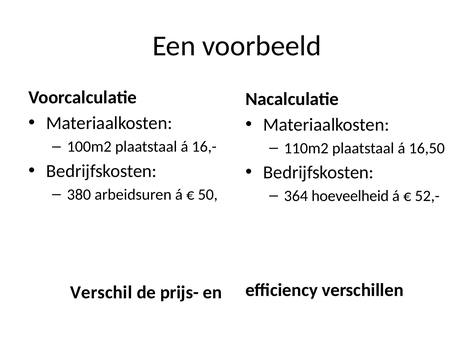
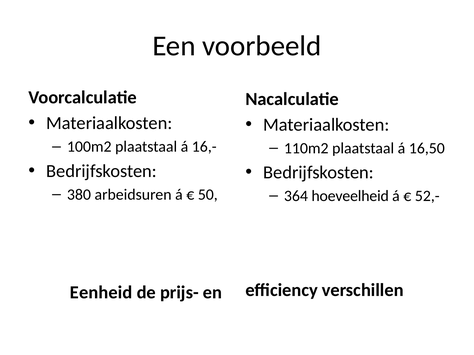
Verschil: Verschil -> Eenheid
